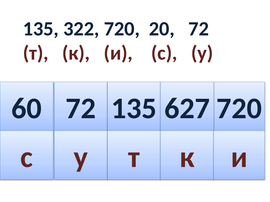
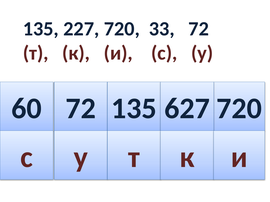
322: 322 -> 227
20: 20 -> 33
